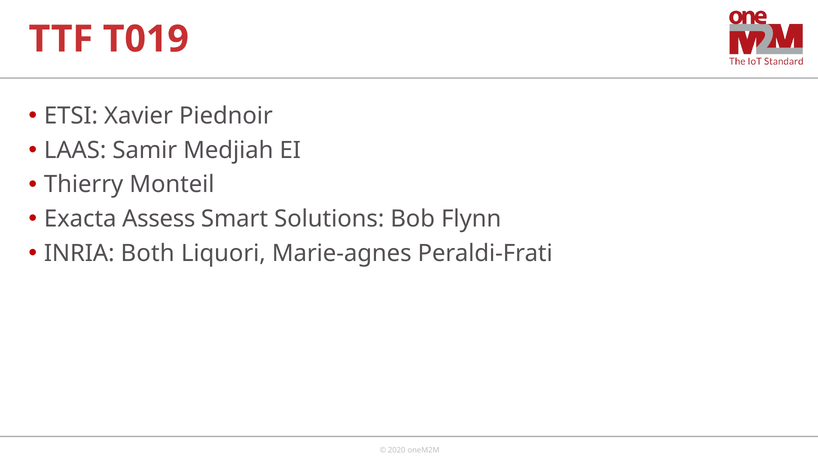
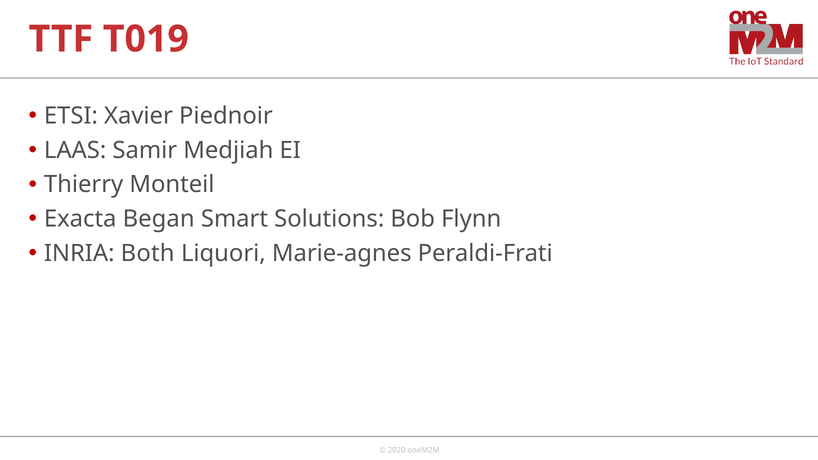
Assess: Assess -> Began
